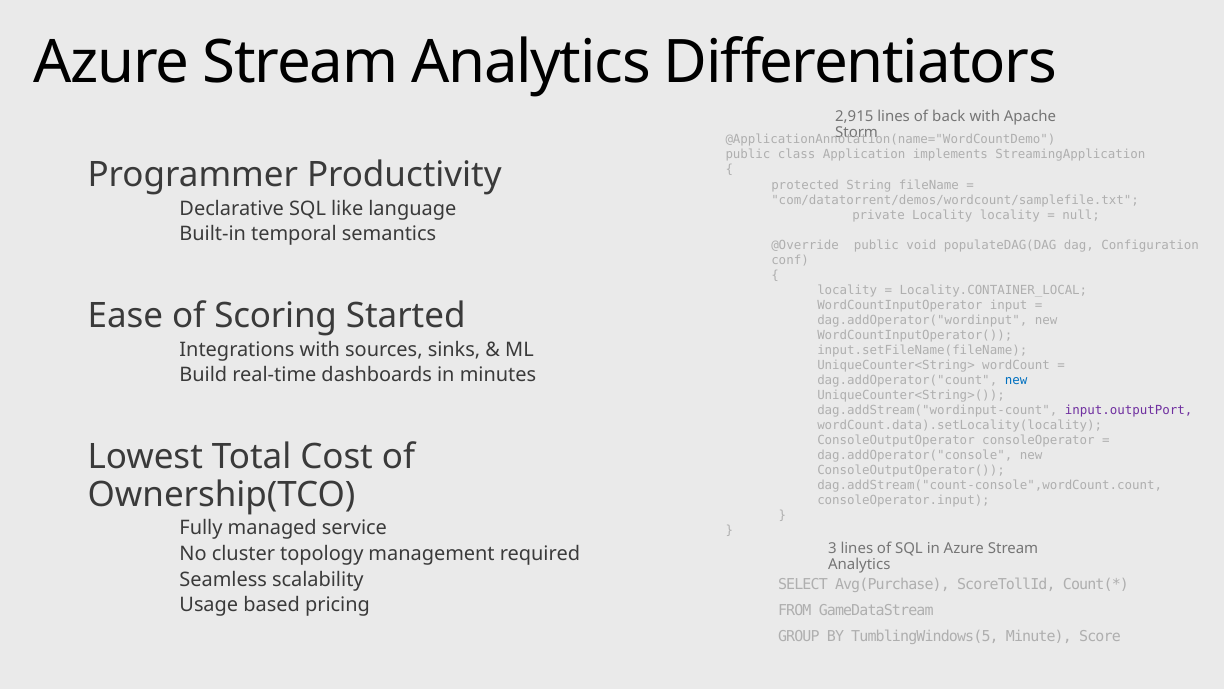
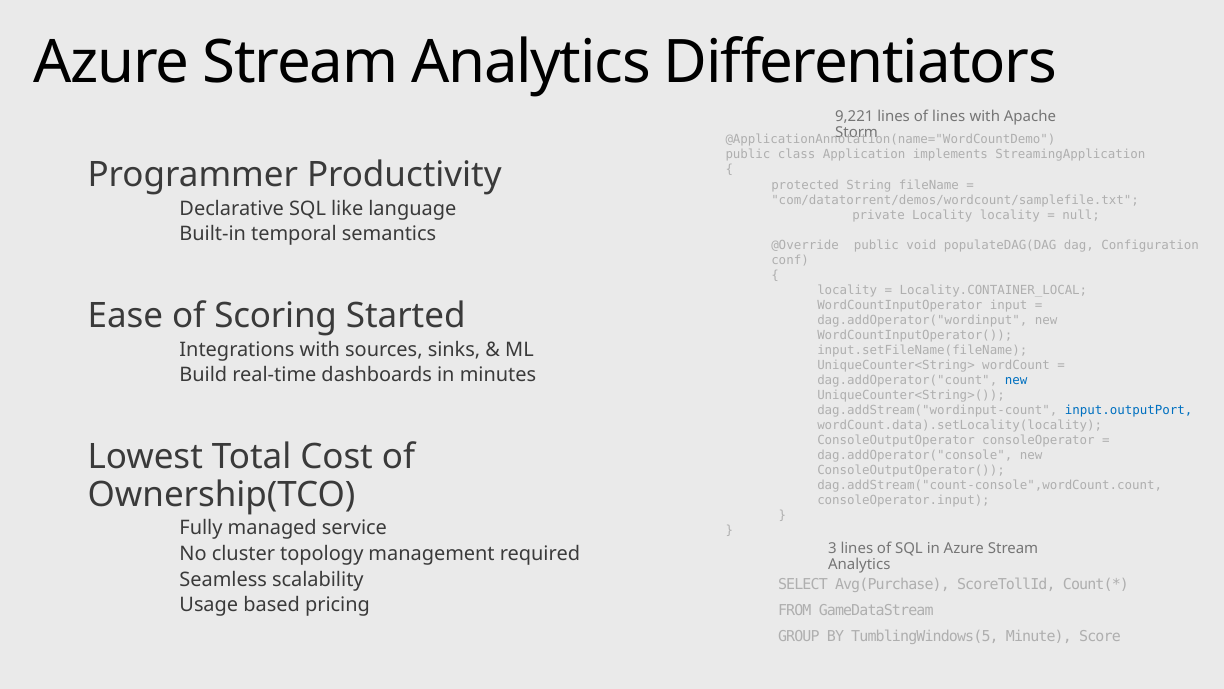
2,915: 2,915 -> 9,221
of back: back -> lines
input.outputPort colour: purple -> blue
